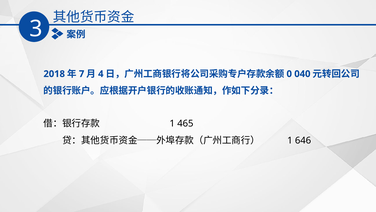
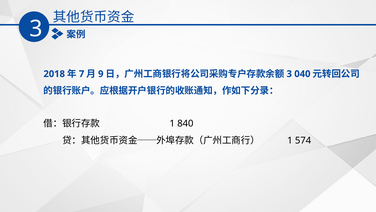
4: 4 -> 9
0 at (289, 74): 0 -> 3
465: 465 -> 840
646: 646 -> 574
